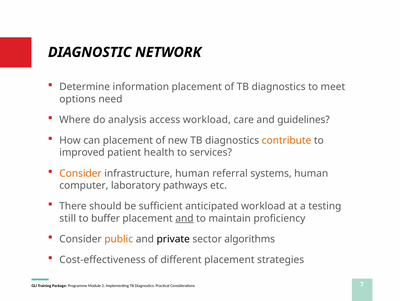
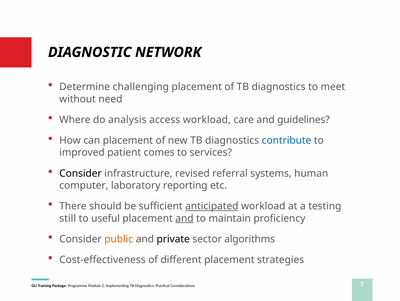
information: information -> challenging
options: options -> without
contribute colour: orange -> blue
health: health -> comes
Consider at (80, 173) colour: orange -> black
infrastructure human: human -> revised
pathways: pathways -> reporting
anticipated underline: none -> present
buffer: buffer -> useful
